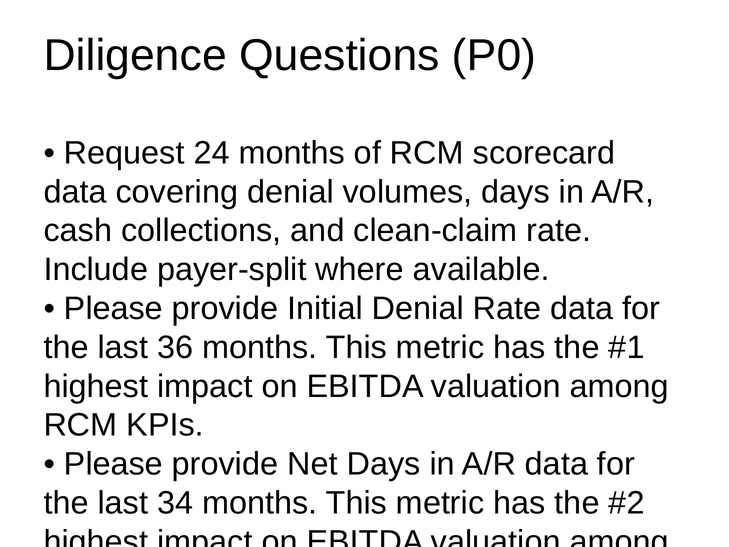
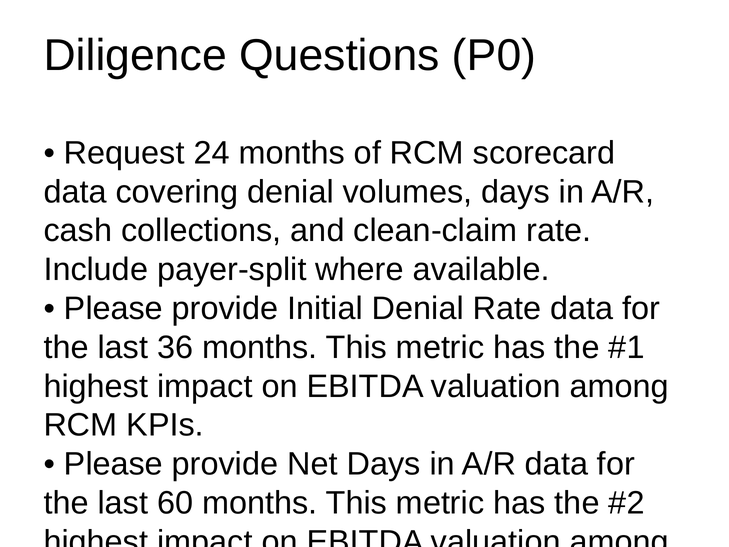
34: 34 -> 60
